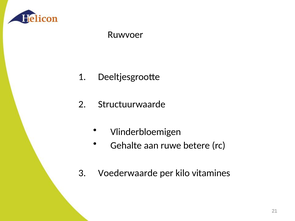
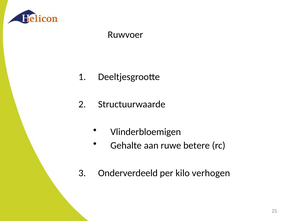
Voederwaarde: Voederwaarde -> Onderverdeeld
vitamines: vitamines -> verhogen
